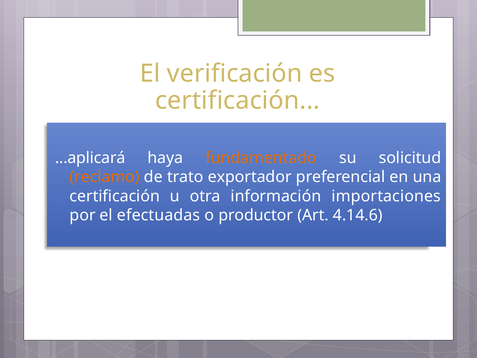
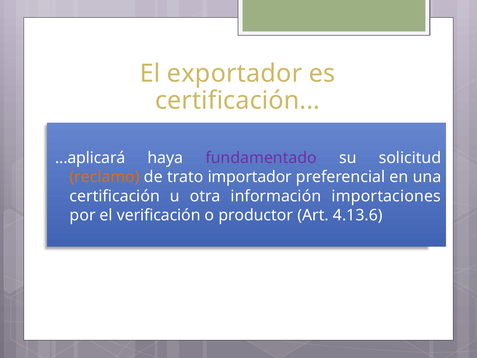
verificación: verificación -> exportador
fundamentado colour: orange -> purple
exportador: exportador -> importador
efectuadas: efectuadas -> verificación
4.14.6: 4.14.6 -> 4.13.6
